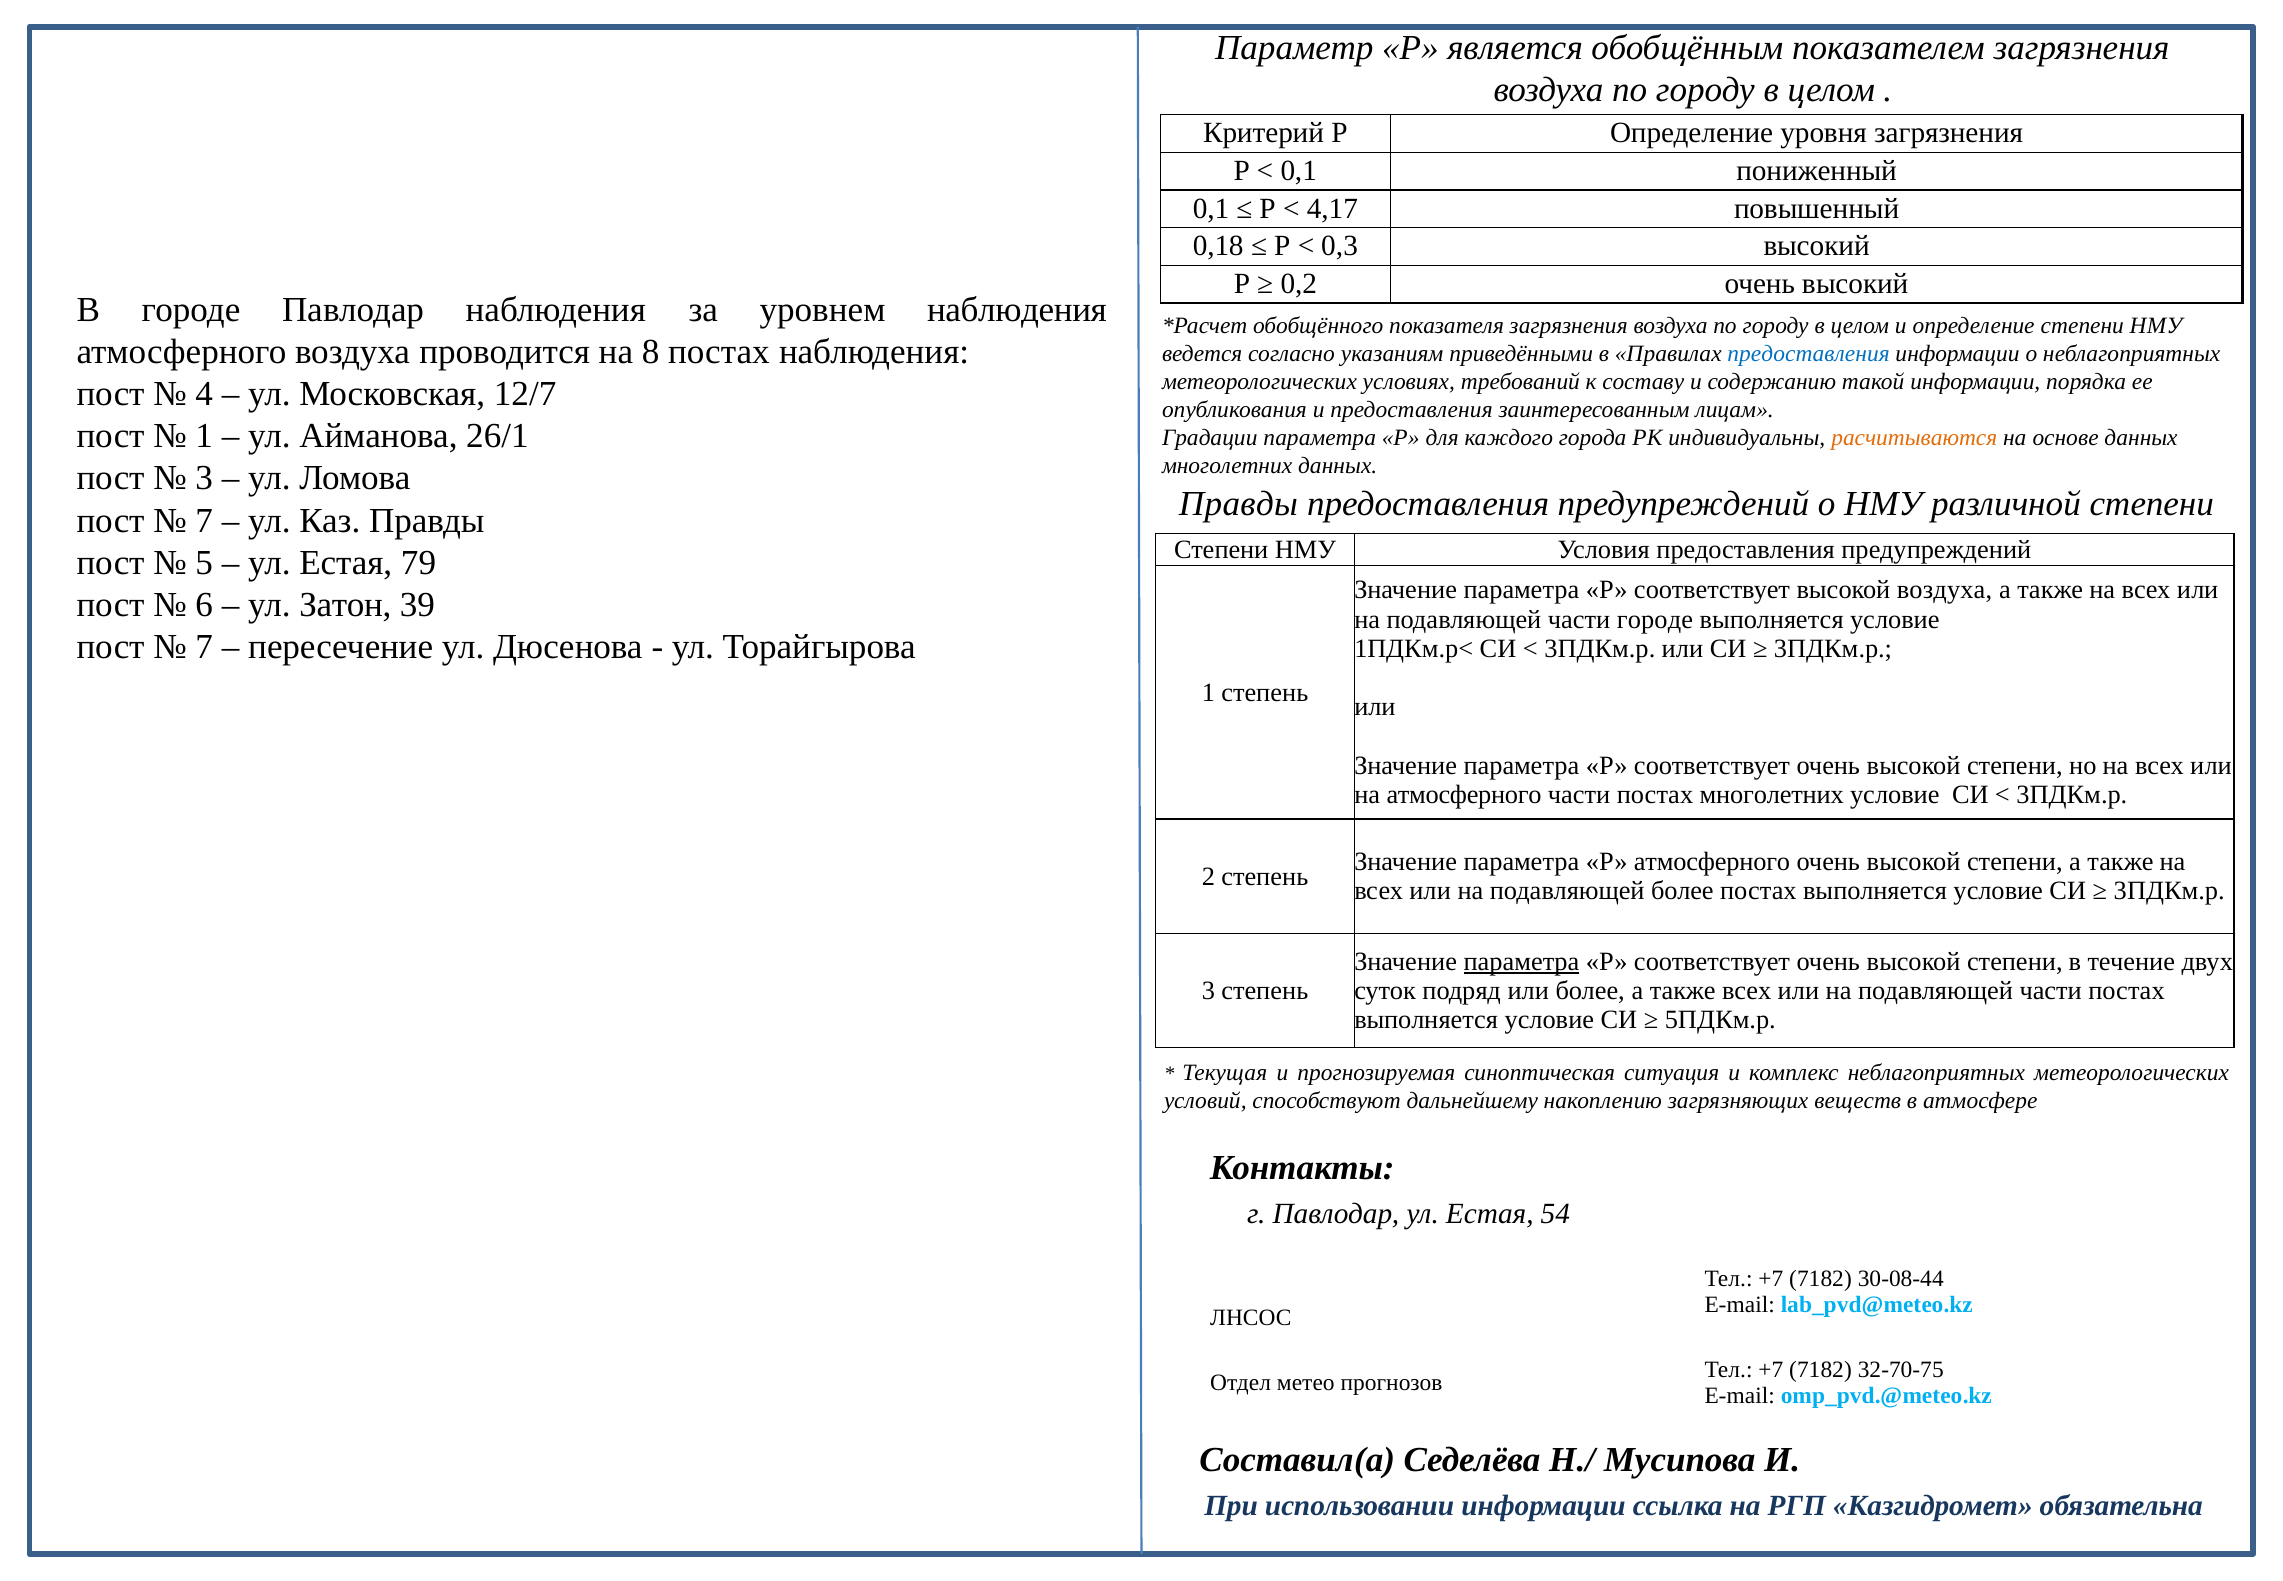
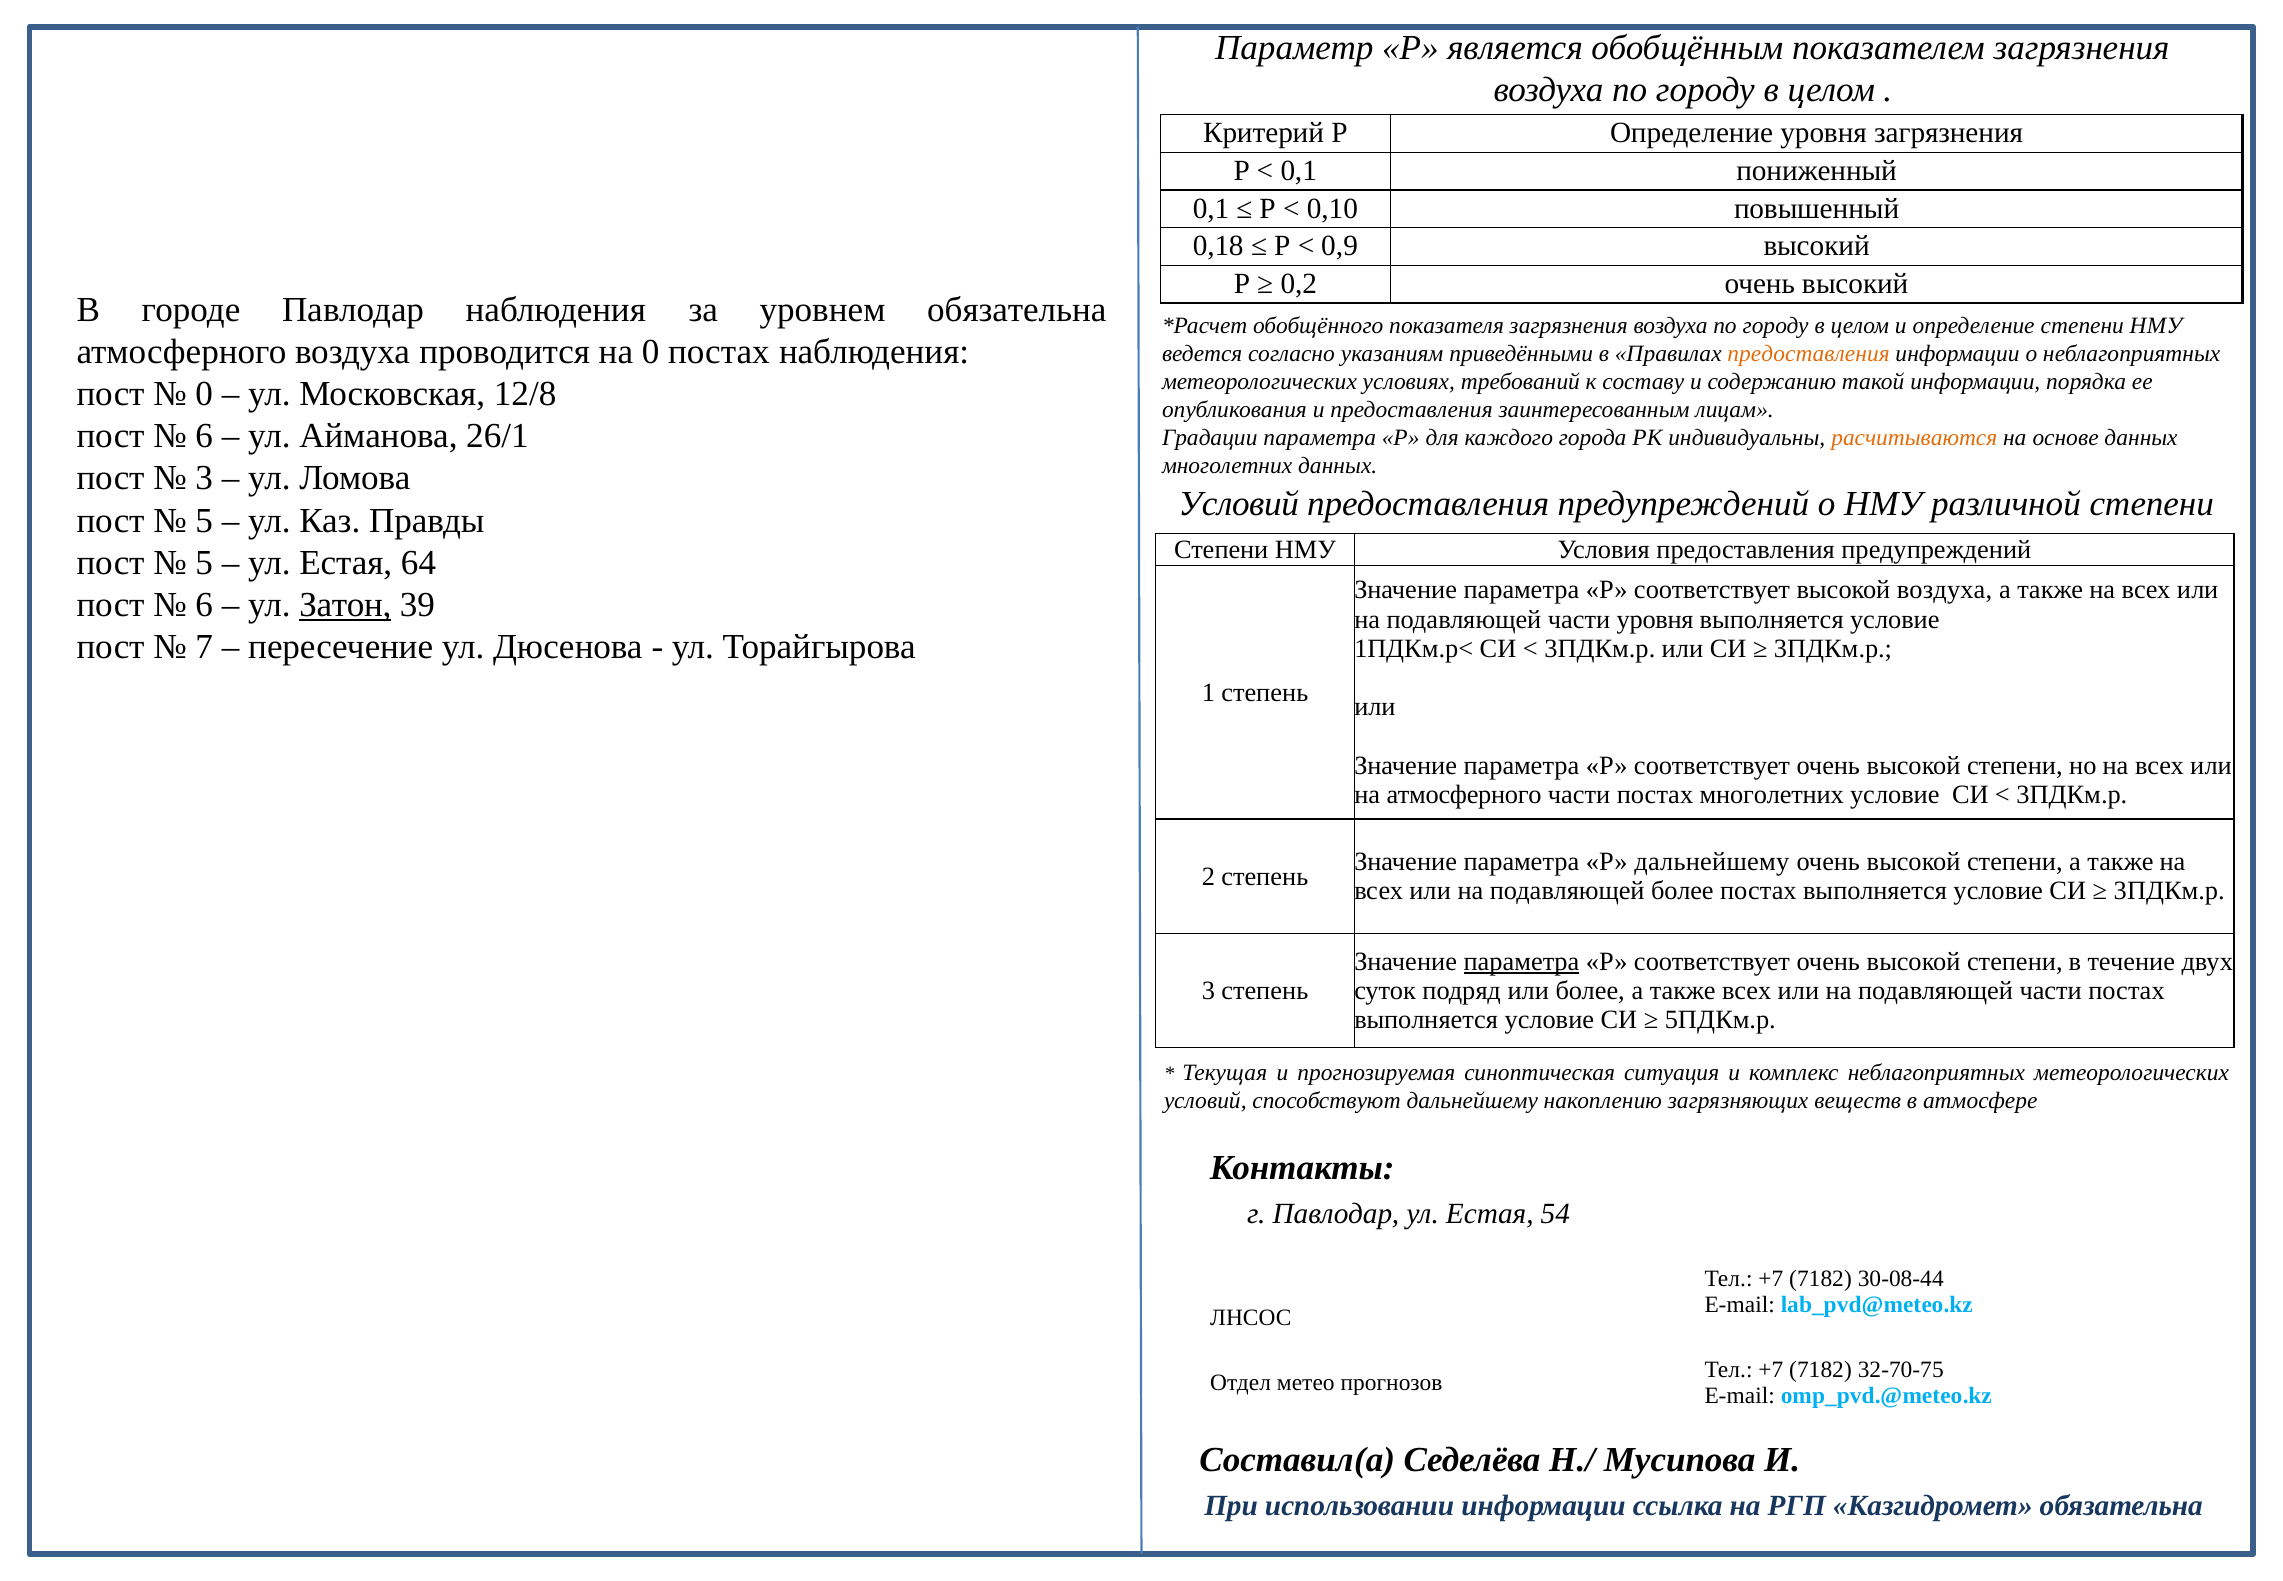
4,17: 4,17 -> 0,10
0,3: 0,3 -> 0,9
уровнем наблюдения: наблюдения -> обязательна
на 8: 8 -> 0
предоставления at (1809, 354) colour: blue -> orange
4 at (204, 394): 4 -> 0
12/7: 12/7 -> 12/8
1 at (204, 436): 1 -> 6
Правды at (1238, 503): Правды -> Условий
7 at (204, 520): 7 -> 5
79: 79 -> 64
Затон underline: none -> present
части городе: городе -> уровня
Р атмосферного: атмосферного -> дальнейшему
